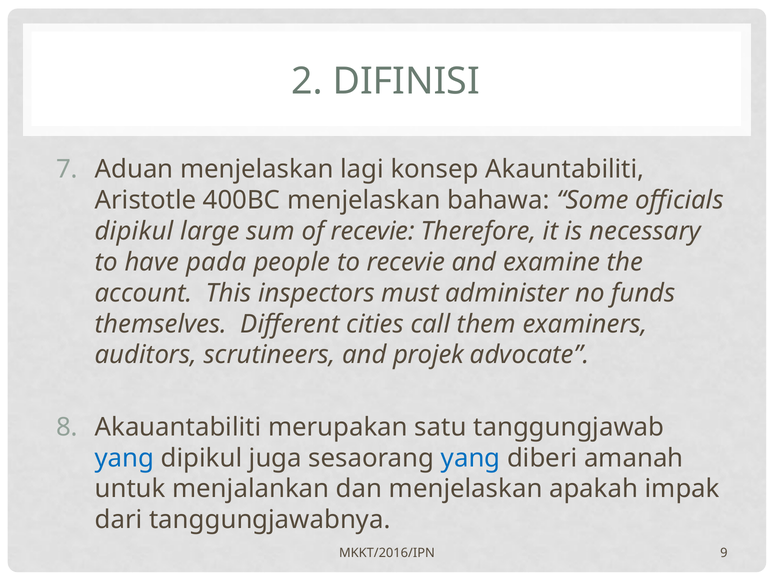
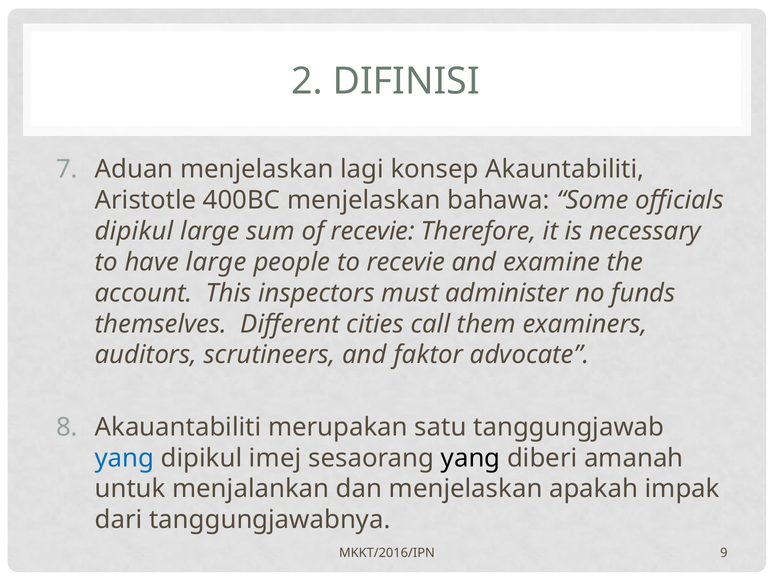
have pada: pada -> large
projek: projek -> faktor
juga: juga -> imej
yang at (471, 458) colour: blue -> black
